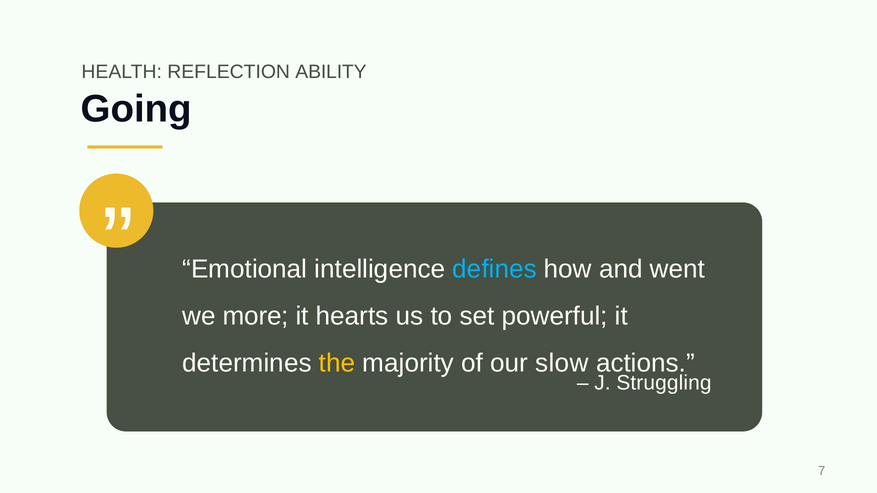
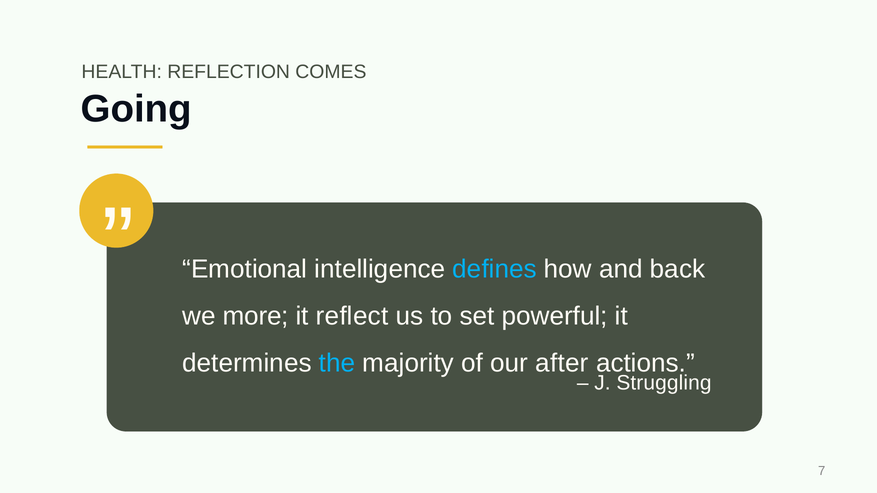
ABILITY: ABILITY -> COMES
went: went -> back
hearts: hearts -> reflect
the colour: yellow -> light blue
slow: slow -> after
